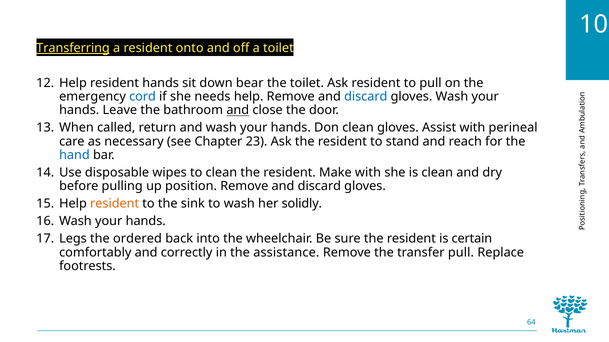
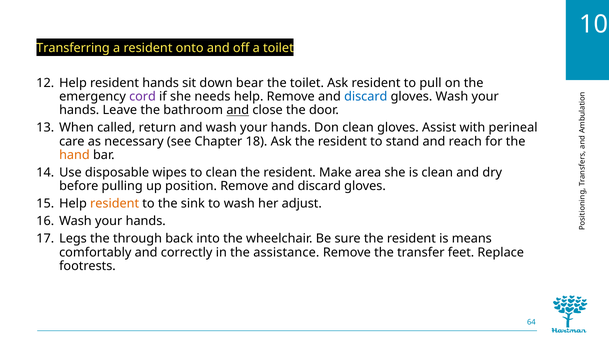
Transferring underline: present -> none
cord colour: blue -> purple
23: 23 -> 18
hand colour: blue -> orange
Make with: with -> area
solidly: solidly -> adjust
ordered: ordered -> through
certain: certain -> means
transfer pull: pull -> feet
